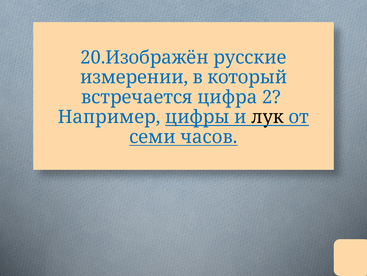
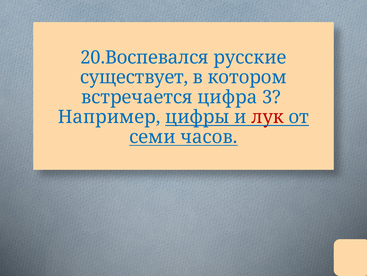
20.Изображён: 20.Изображён -> 20.Воспевался
измерении: измерении -> существует
который: который -> котором
2: 2 -> 3
лук colour: black -> red
